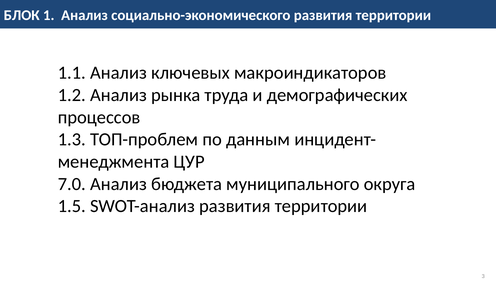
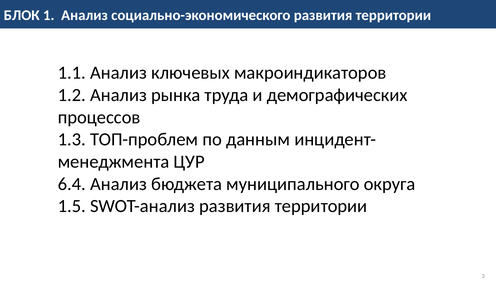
7.0: 7.0 -> 6.4
